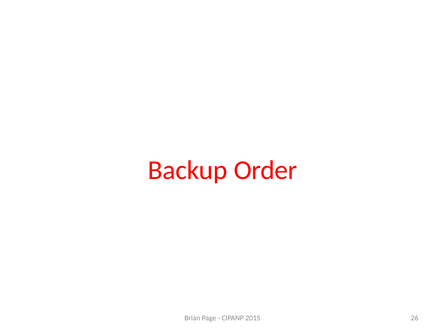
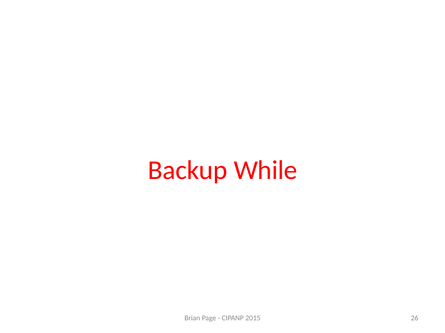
Order: Order -> While
